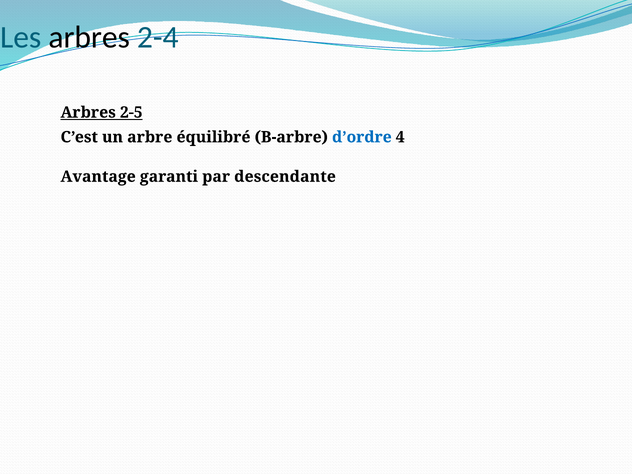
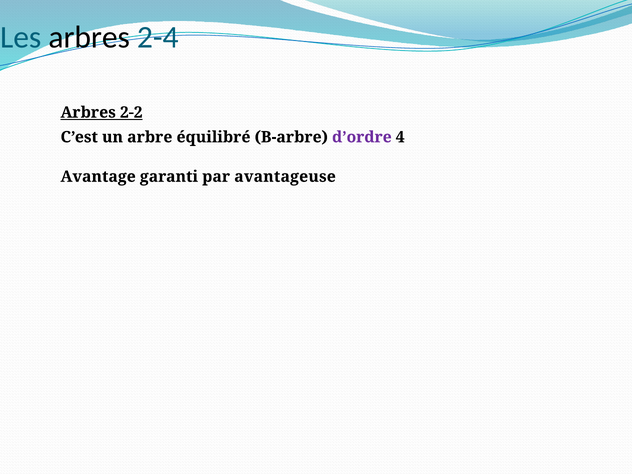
2-5: 2-5 -> 2-2
d’ordre colour: blue -> purple
descendante: descendante -> avantageuse
